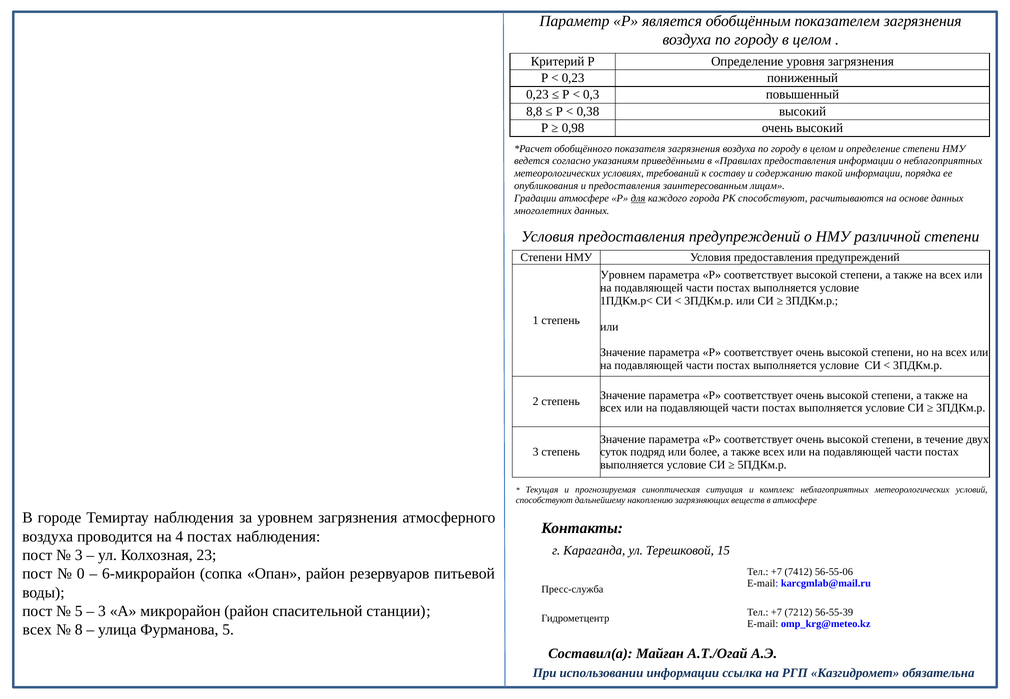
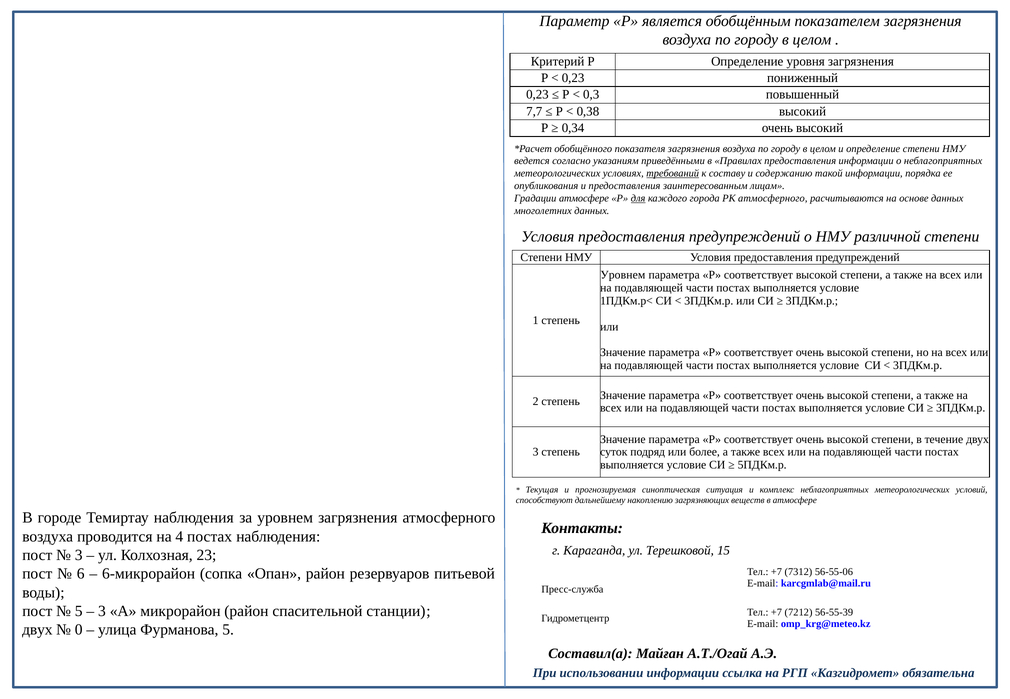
8,8: 8,8 -> 7,7
0,98: 0,98 -> 0,34
требований underline: none -> present
РК способствуют: способствуют -> атмосферного
0: 0 -> 6
7412: 7412 -> 7312
всех at (37, 630): всех -> двух
8: 8 -> 0
